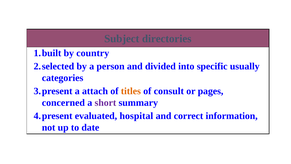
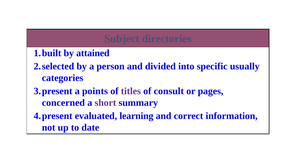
country: country -> attained
attach: attach -> points
titles colour: orange -> purple
hospital: hospital -> learning
